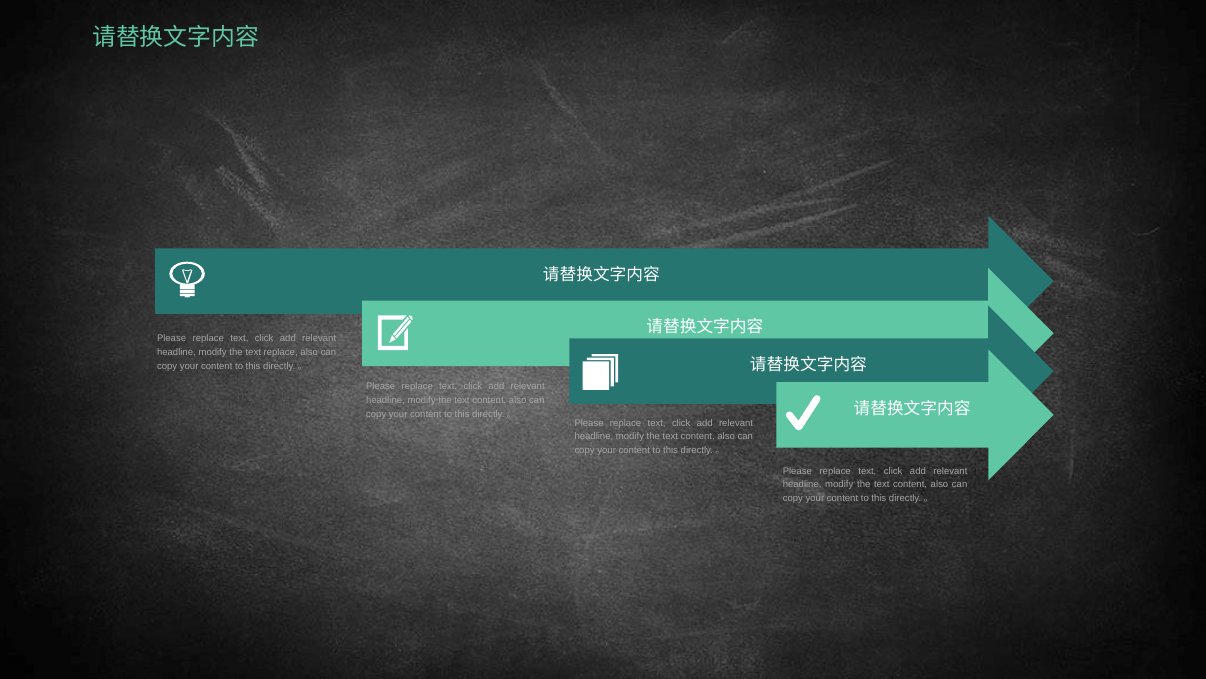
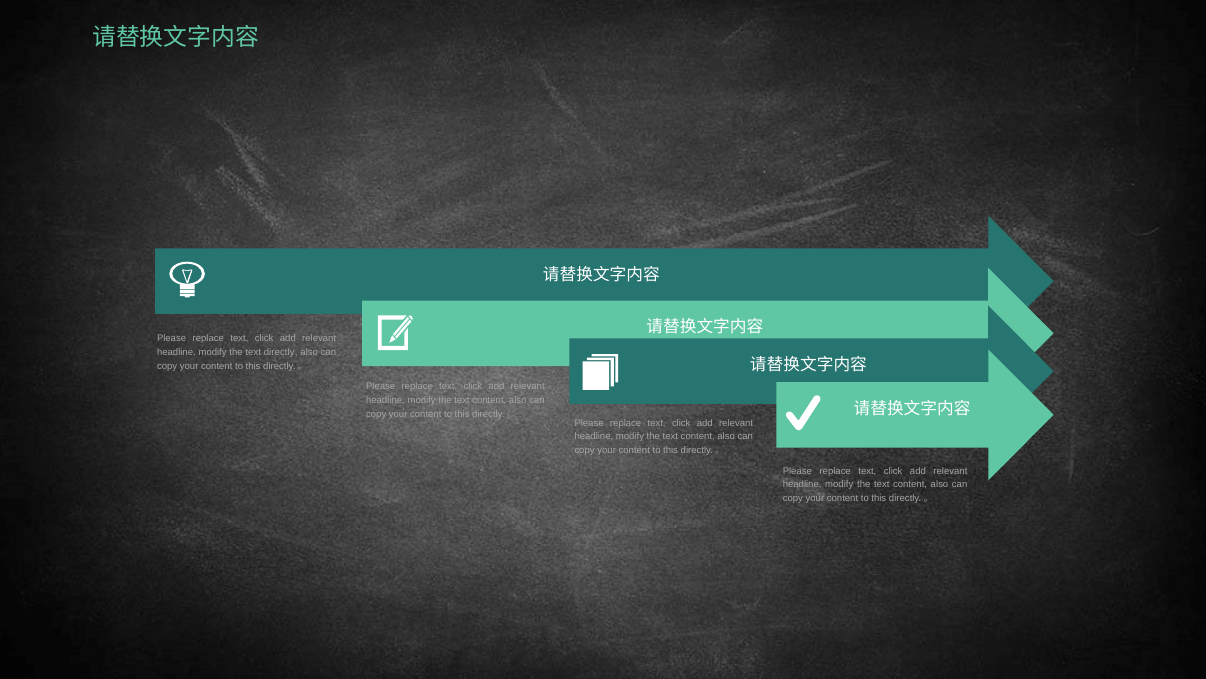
text replace: replace -> directly
